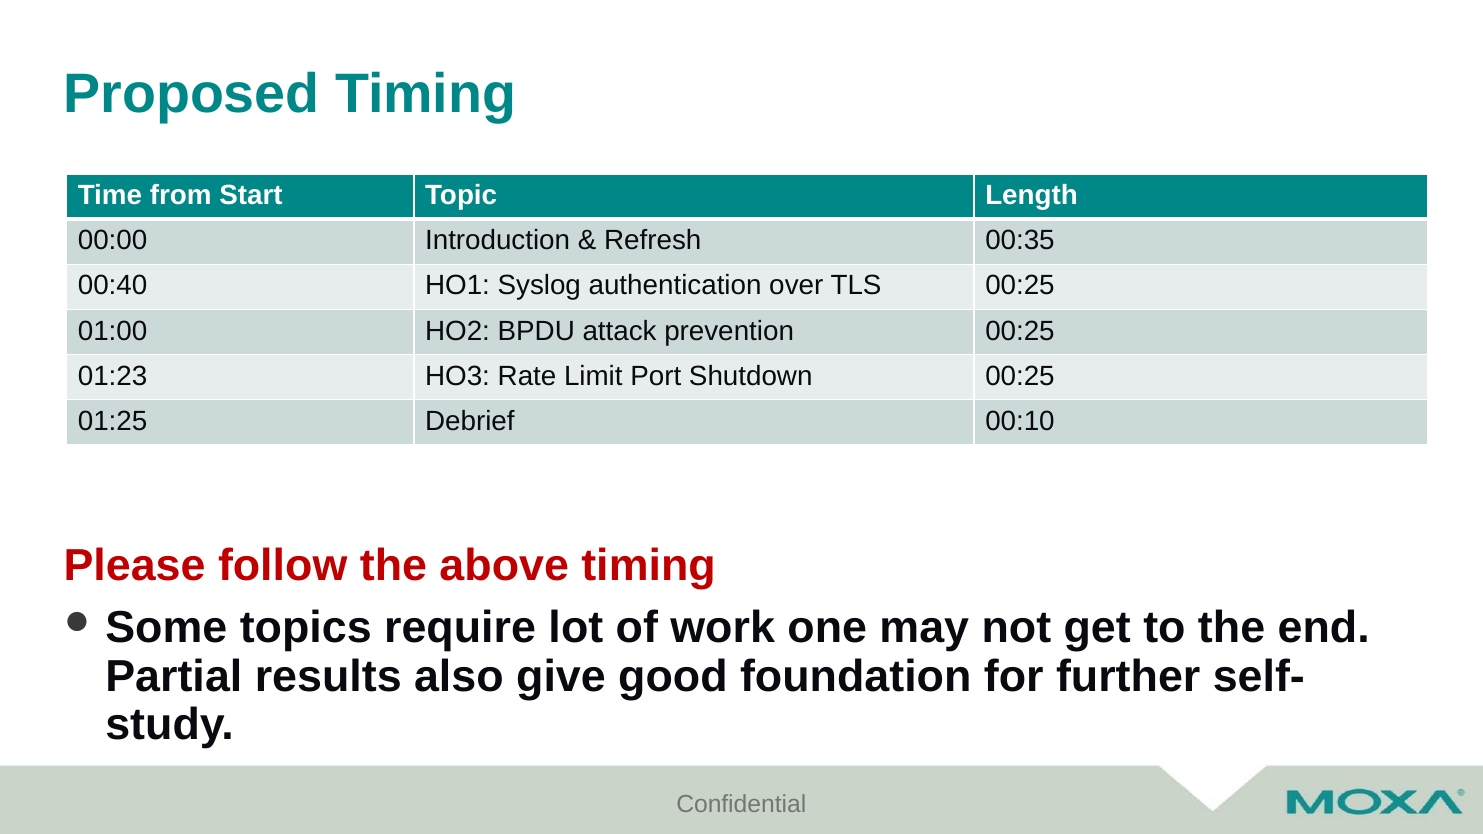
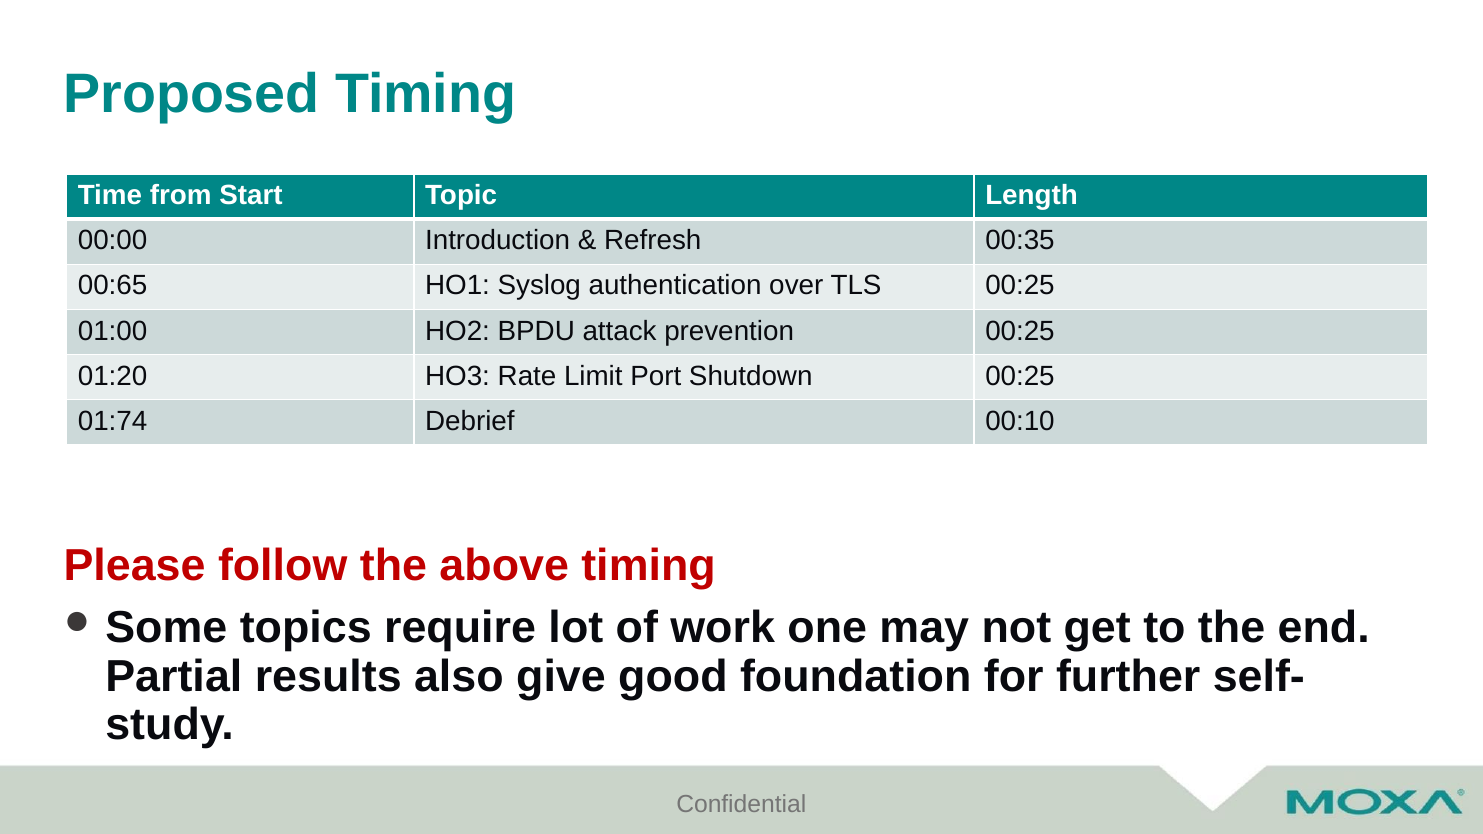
00:40: 00:40 -> 00:65
01:23: 01:23 -> 01:20
01:25: 01:25 -> 01:74
